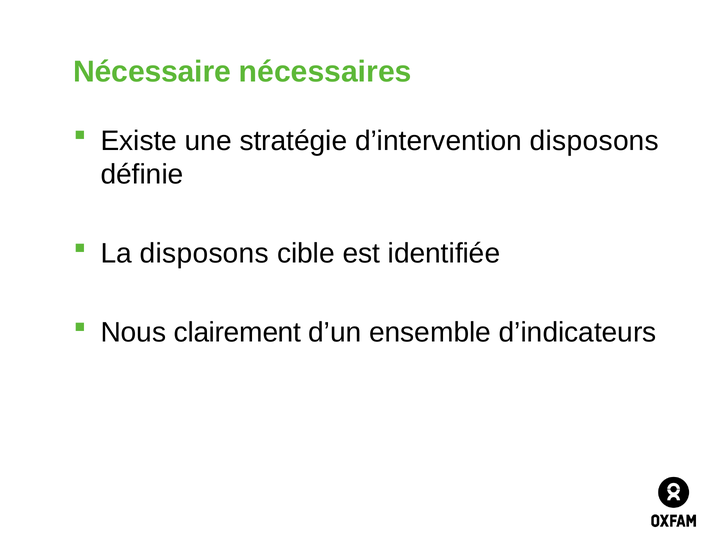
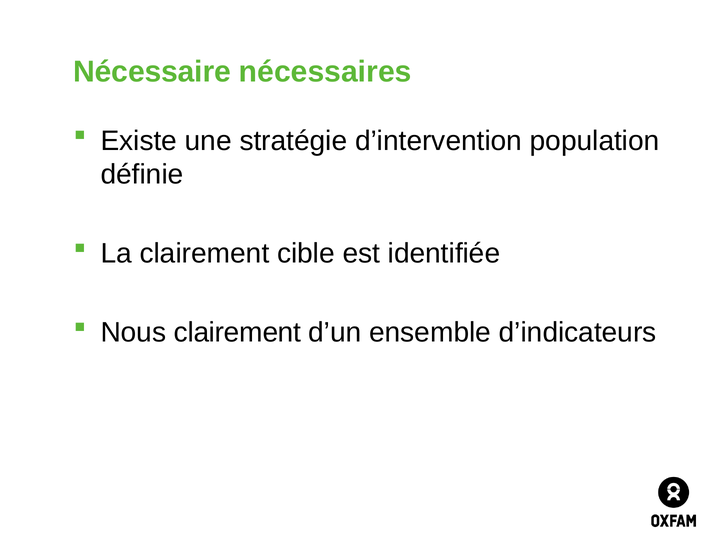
d’intervention disposons: disposons -> population
La disposons: disposons -> clairement
